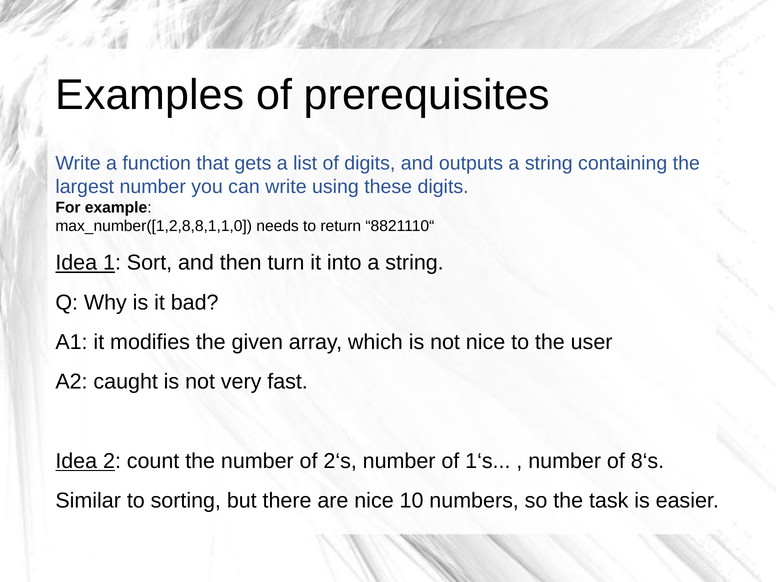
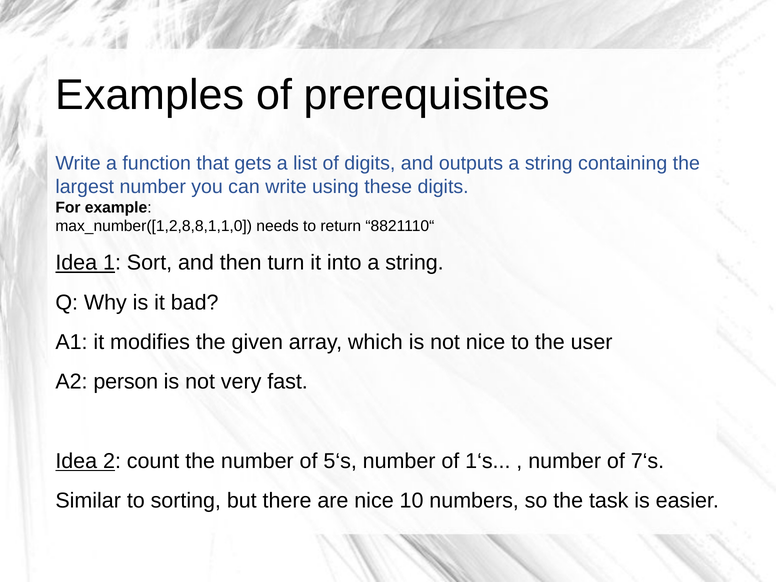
caught: caught -> person
2‘s: 2‘s -> 5‘s
8‘s: 8‘s -> 7‘s
